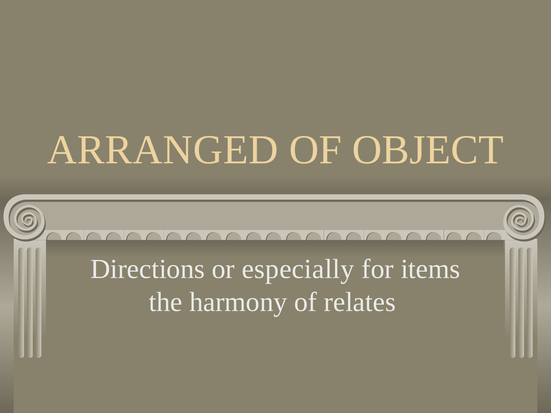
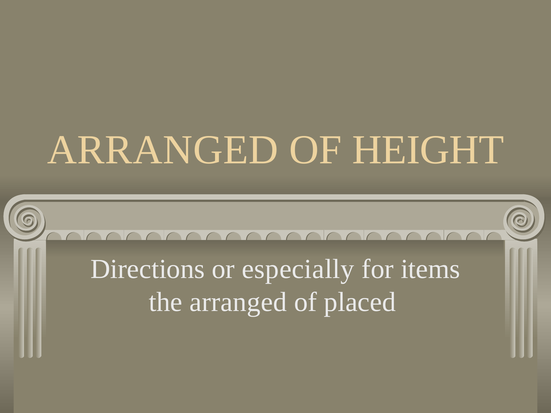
OBJECT: OBJECT -> HEIGHT
the harmony: harmony -> arranged
relates: relates -> placed
